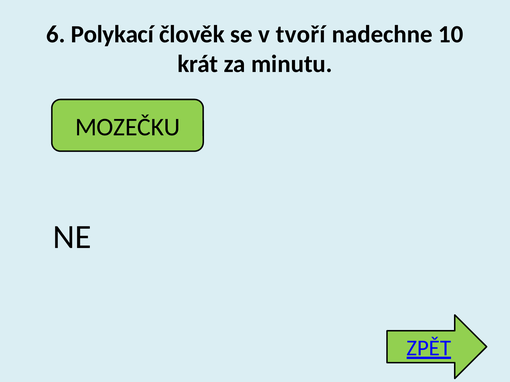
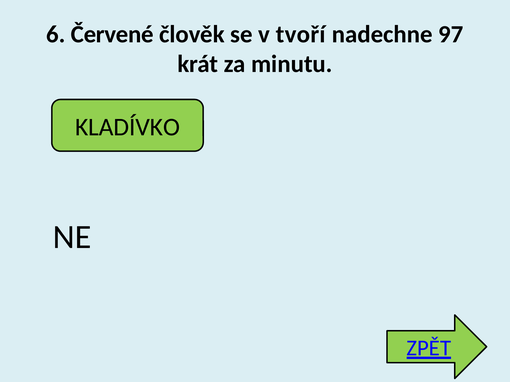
Polykací: Polykací -> Červené
10: 10 -> 97
MOZEČKU: MOZEČKU -> KLADÍVKO
